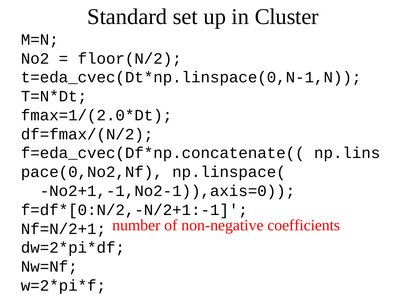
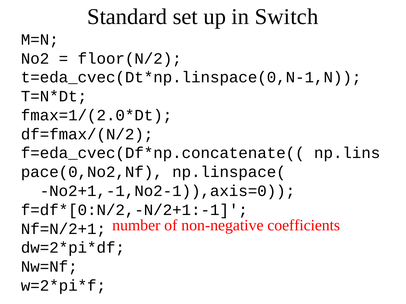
Cluster: Cluster -> Switch
